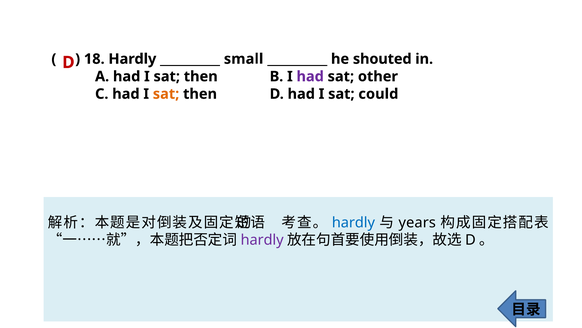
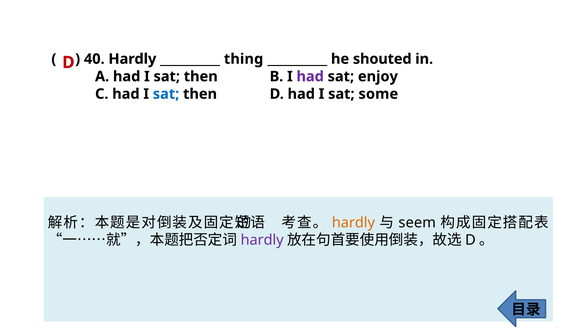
18: 18 -> 40
small: small -> thing
other: other -> enjoy
sat at (166, 94) colour: orange -> blue
could: could -> some
hardly at (353, 222) colour: blue -> orange
years: years -> seem
